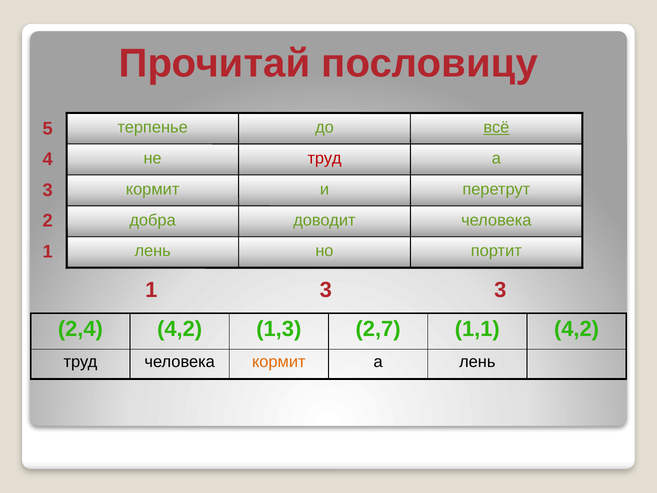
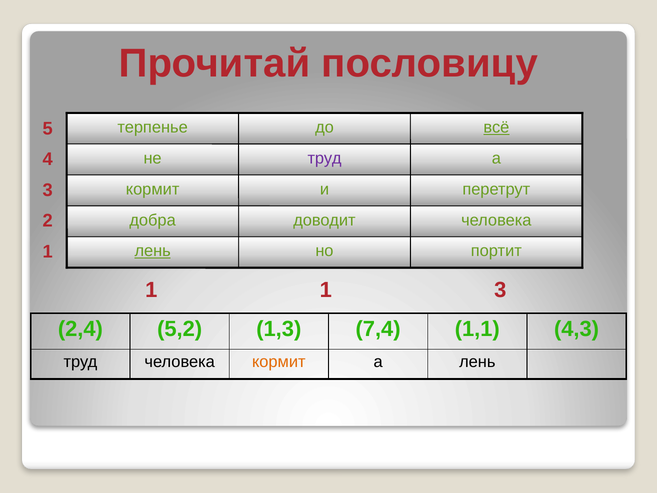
труд at (325, 158) colour: red -> purple
лень at (153, 251) underline: none -> present
1 3: 3 -> 1
2,4 4,2: 4,2 -> 5,2
2,7: 2,7 -> 7,4
1,1 4,2: 4,2 -> 4,3
